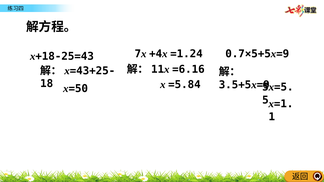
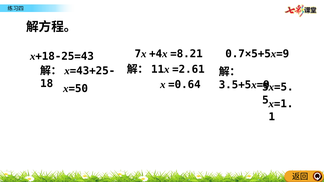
=1.24: =1.24 -> =8.21
=6.16: =6.16 -> =2.61
=5.84: =5.84 -> =0.64
